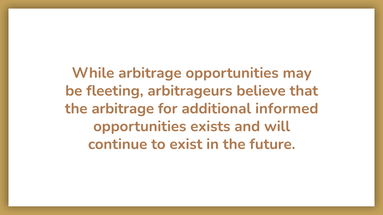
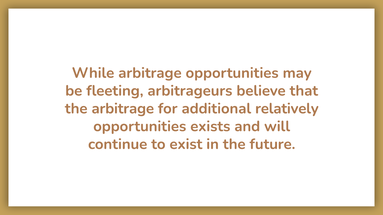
informed: informed -> relatively
